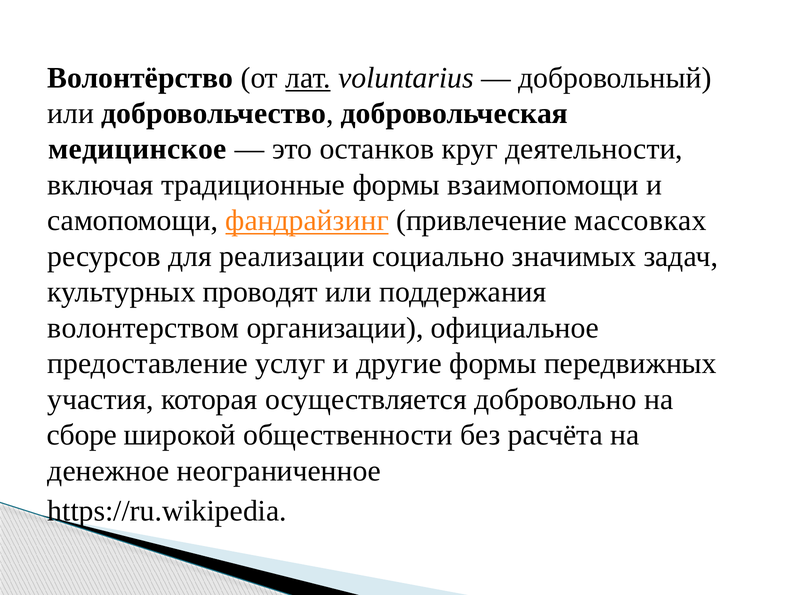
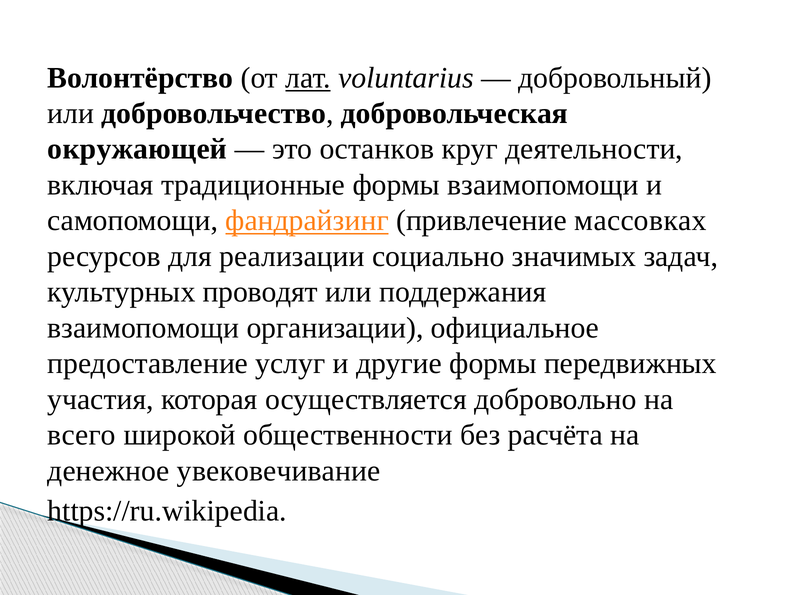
медицинское: медицинское -> окружающей
волонтерством at (143, 328): волонтерством -> взаимопомощи
сборе: сборе -> всего
неограниченное: неограниченное -> увековечивание
